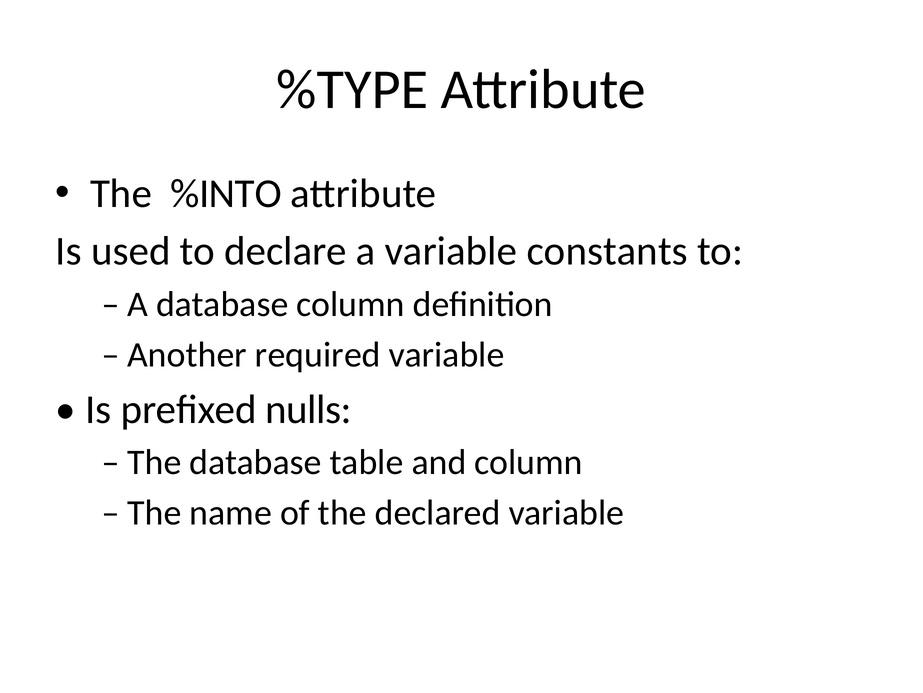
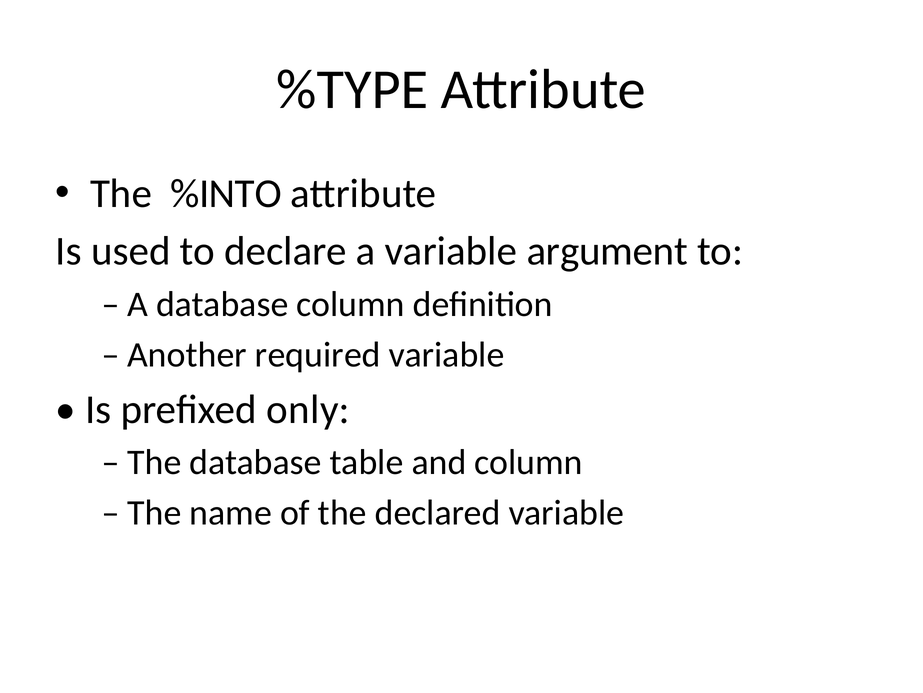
constants: constants -> argument
nulls: nulls -> only
